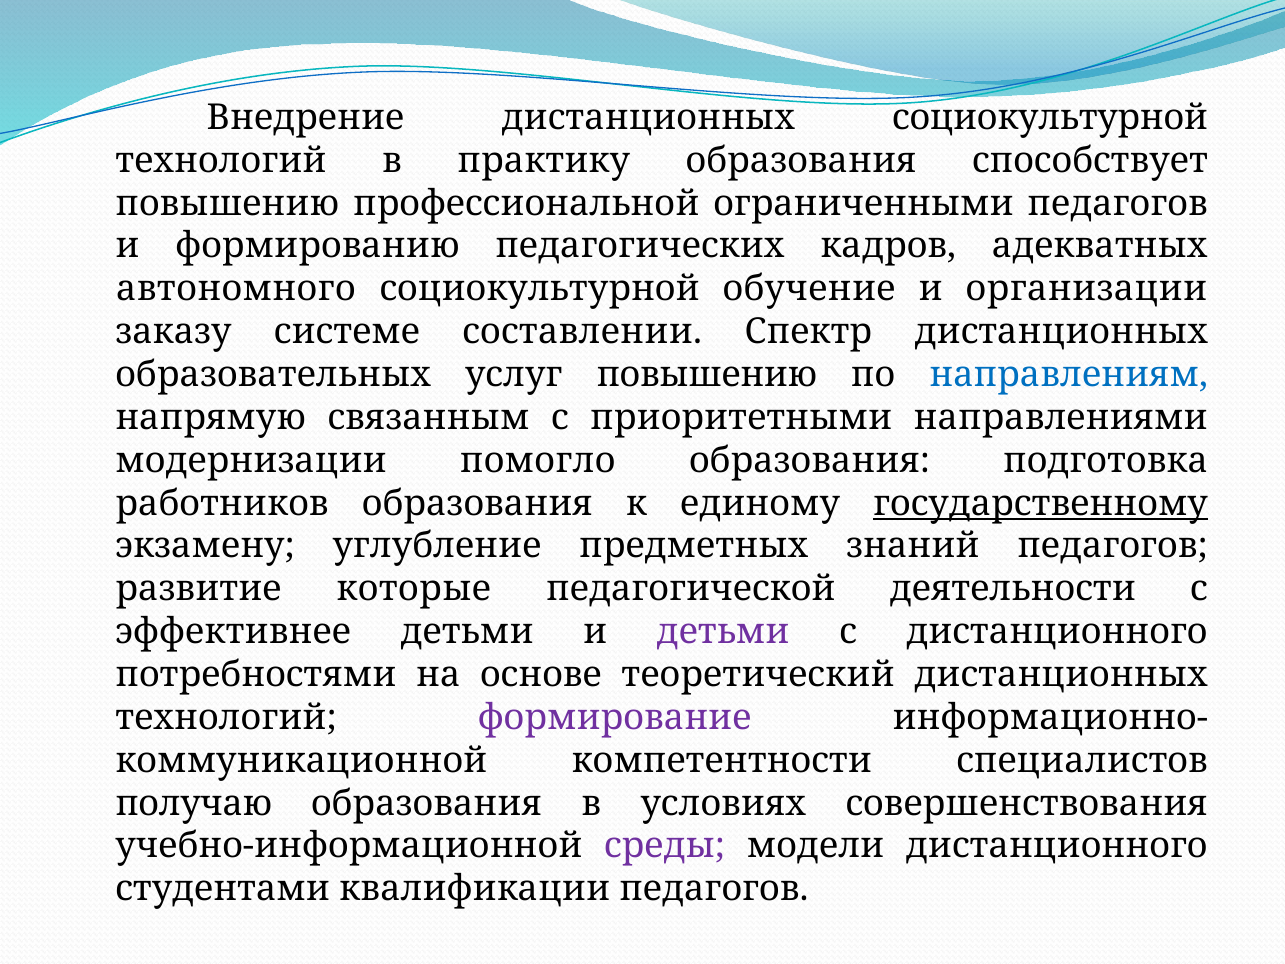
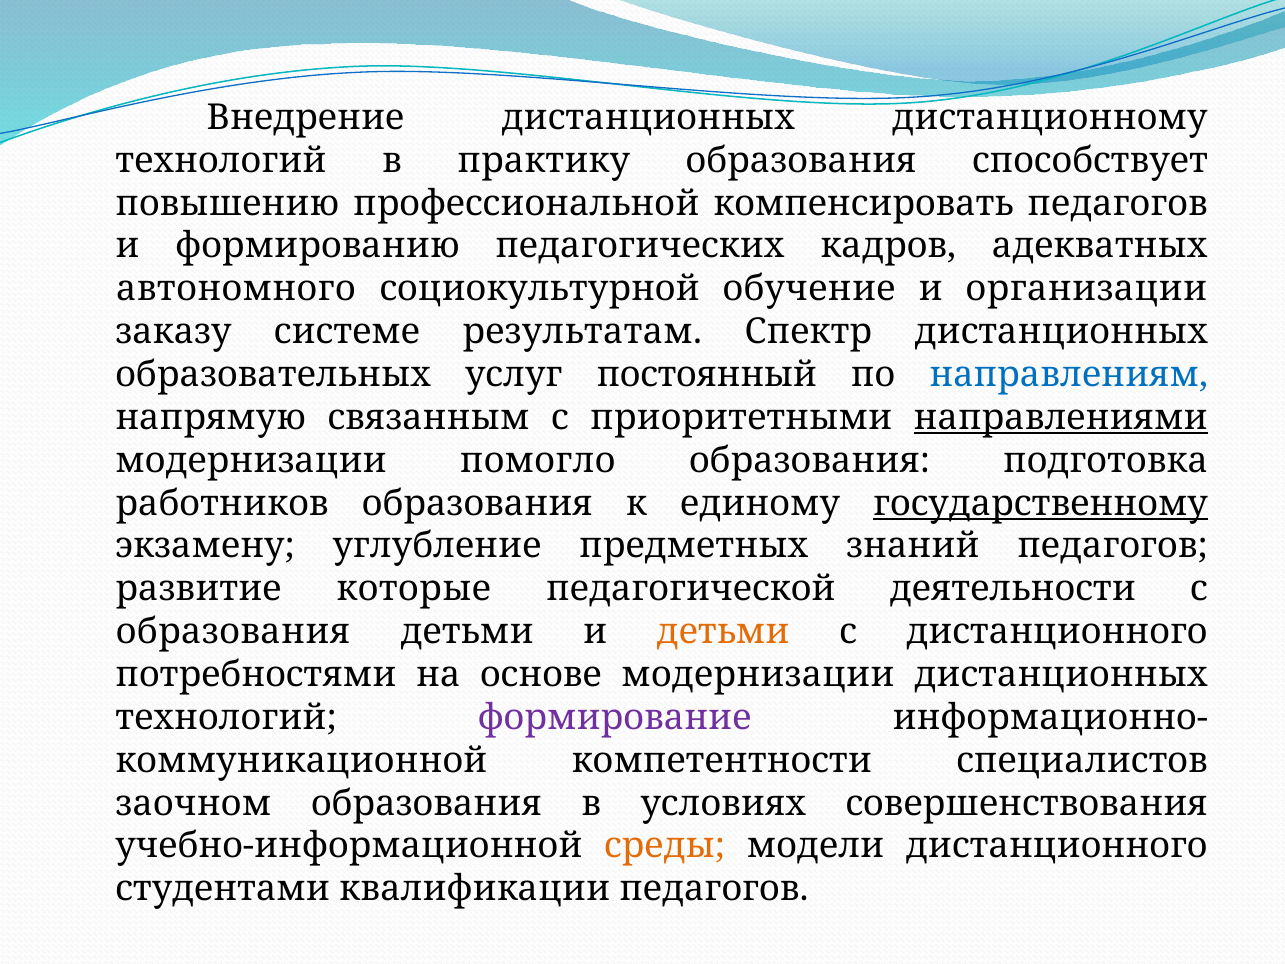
дистанционных социокультурной: социокультурной -> дистанционному
ограниченными: ограниченными -> компенсировать
составлении: составлении -> результатам
услуг повышению: повышению -> постоянный
направлениями underline: none -> present
эффективнее at (233, 632): эффективнее -> образования
детьми at (723, 632) colour: purple -> orange
основе теоретический: теоретический -> модернизации
получаю: получаю -> заочном
среды colour: purple -> orange
